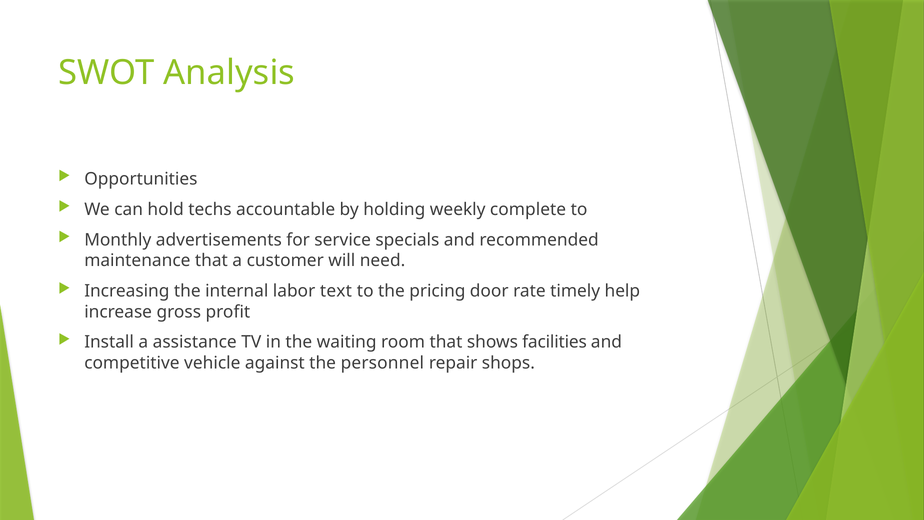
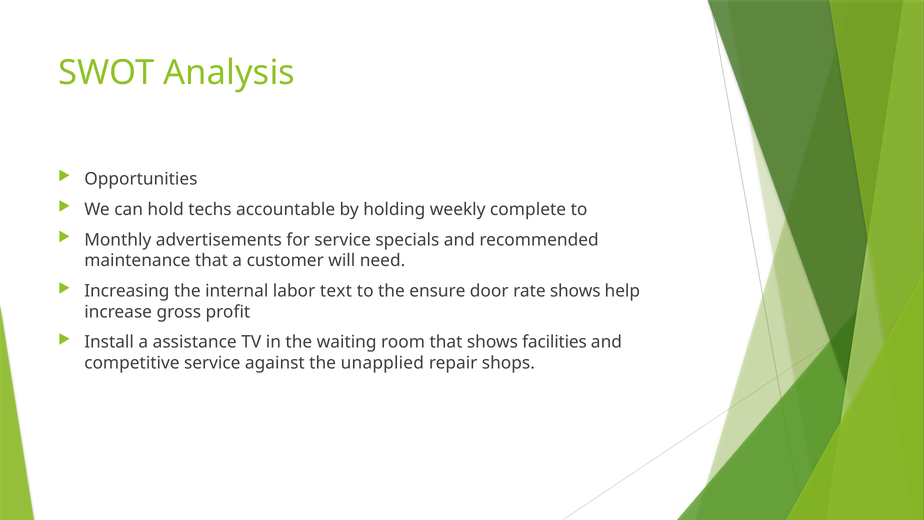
pricing: pricing -> ensure
rate timely: timely -> shows
competitive vehicle: vehicle -> service
personnel: personnel -> unapplied
